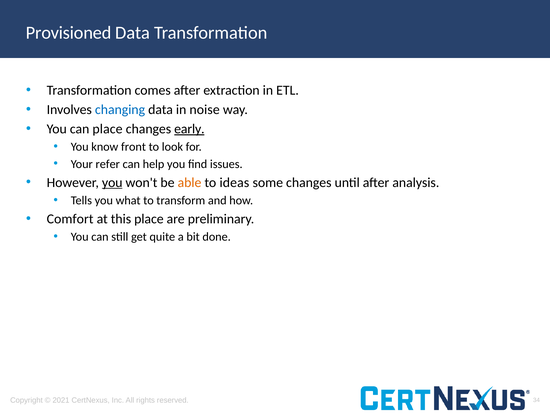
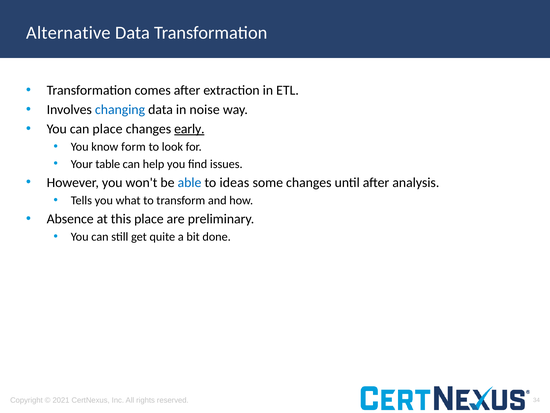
Provisioned: Provisioned -> Alternative
front: front -> form
refer: refer -> table
you at (112, 182) underline: present -> none
able colour: orange -> blue
Comfort: Comfort -> Absence
